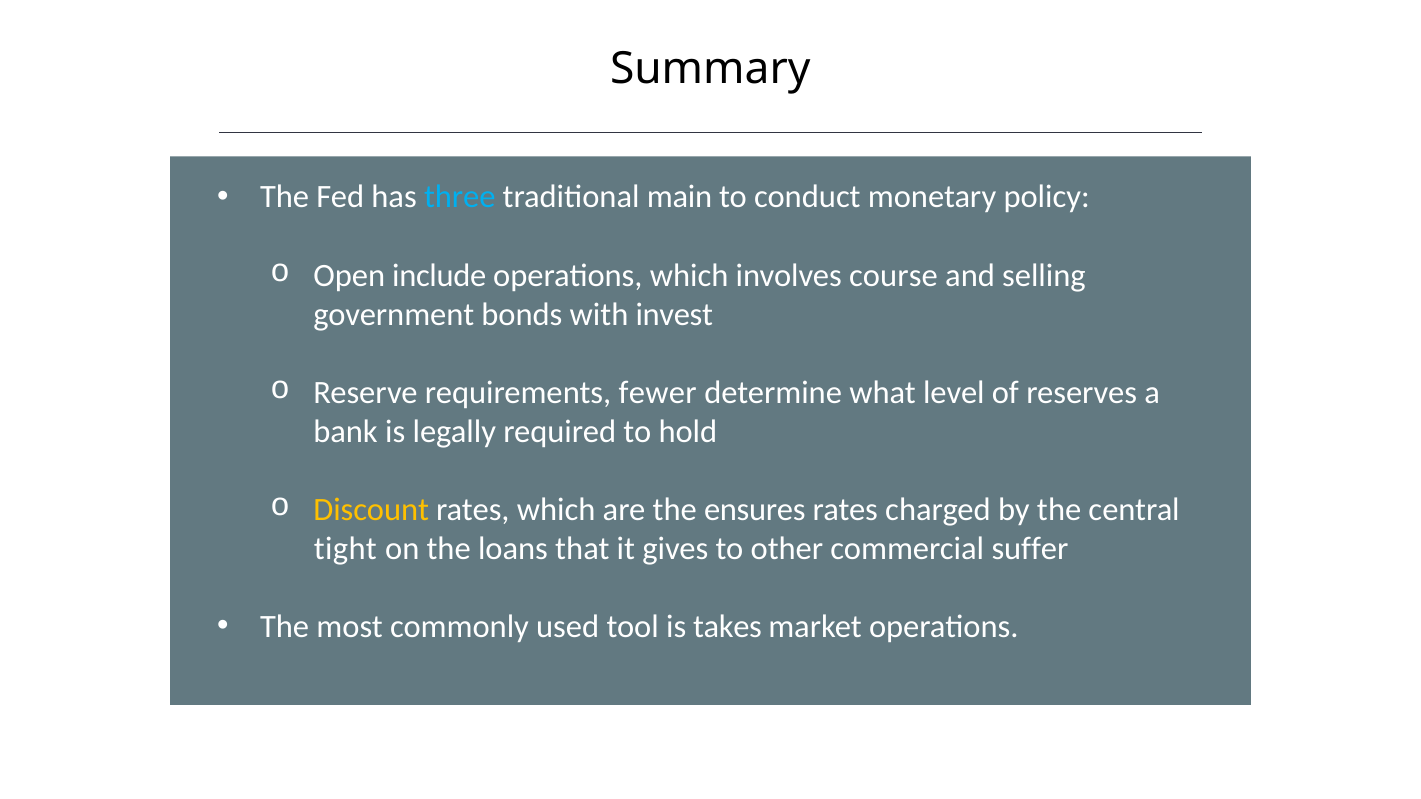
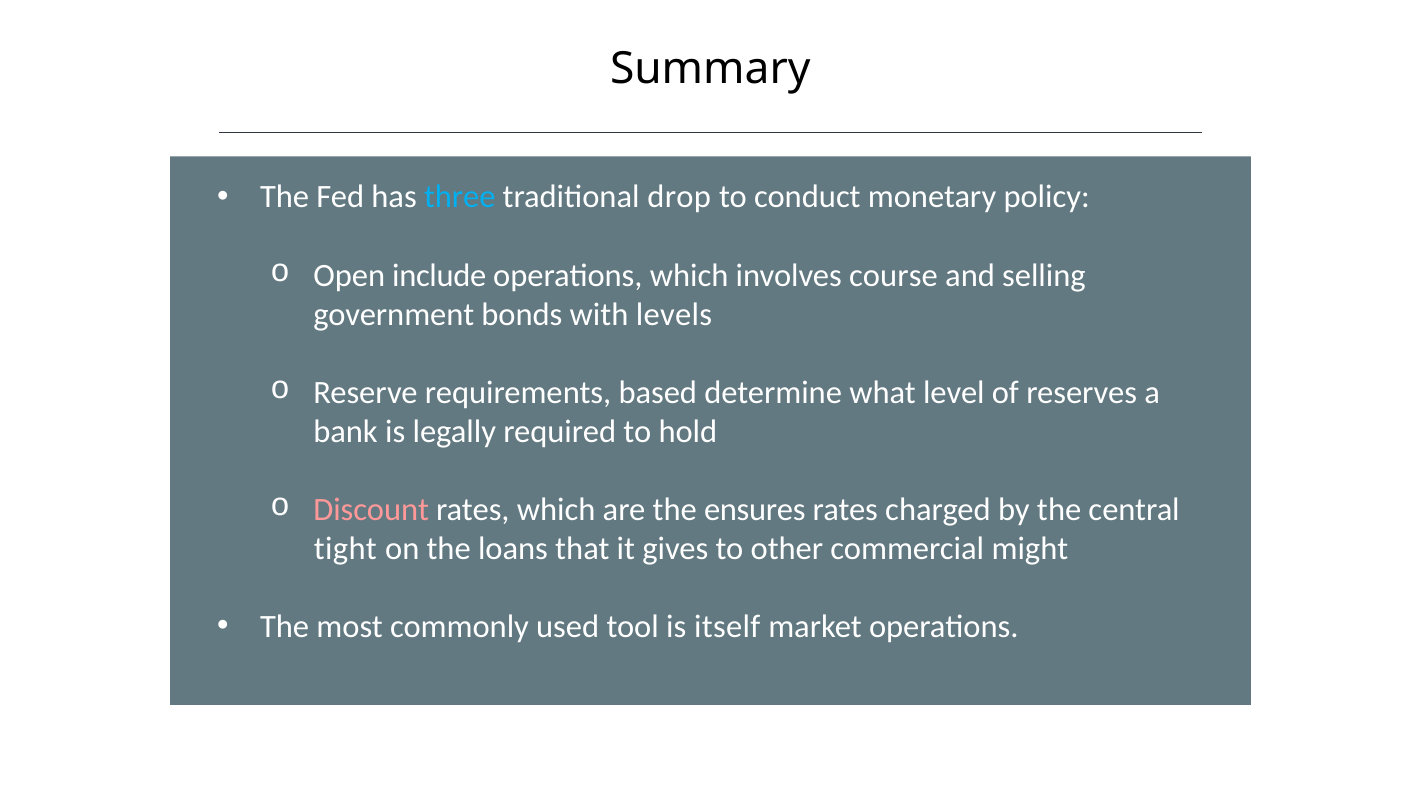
main: main -> drop
invest: invest -> levels
fewer: fewer -> based
Discount colour: yellow -> pink
suffer: suffer -> might
takes: takes -> itself
